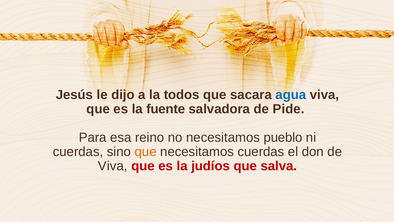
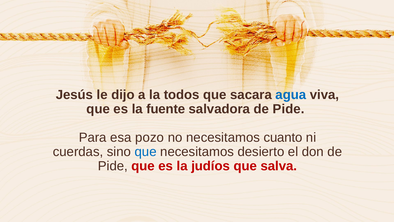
reino: reino -> pozo
pueblo: pueblo -> cuanto
que at (146, 151) colour: orange -> blue
necesitamos cuerdas: cuerdas -> desierto
Viva at (113, 166): Viva -> Pide
